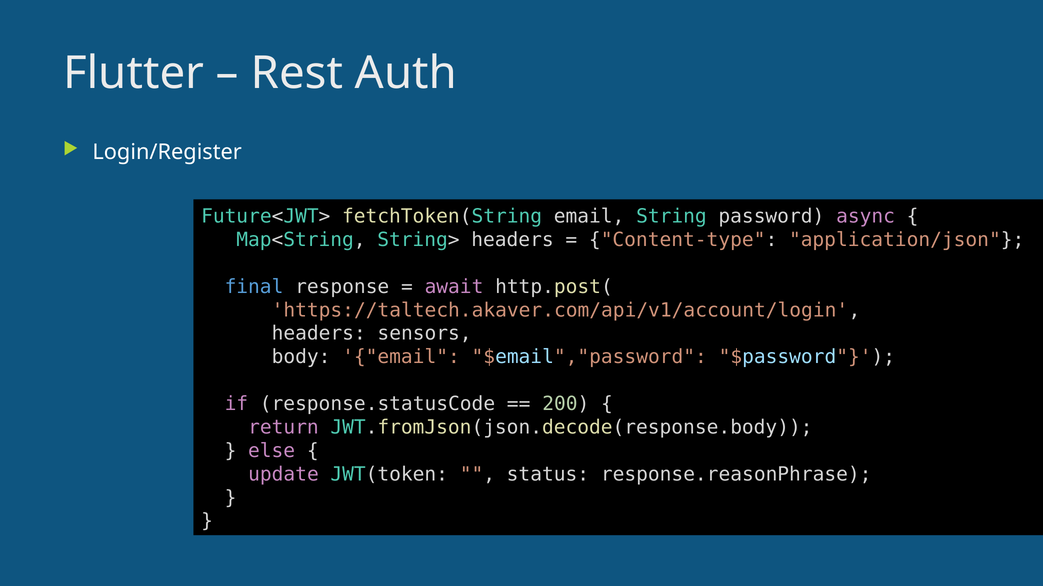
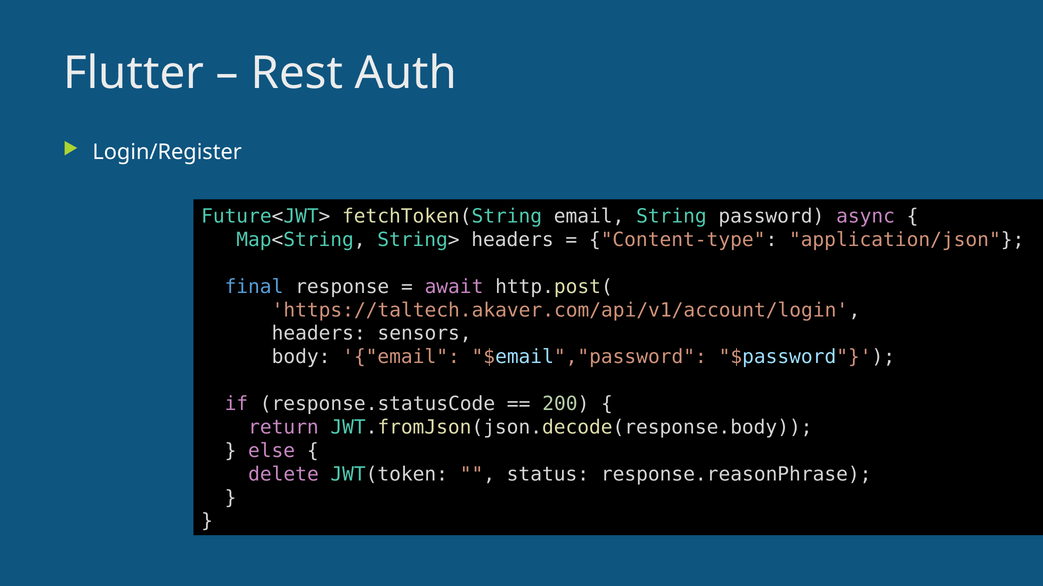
update: update -> delete
